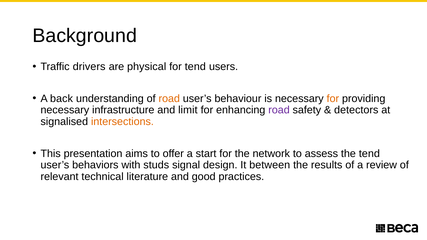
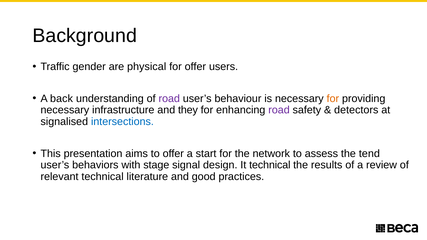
drivers: drivers -> gender
for tend: tend -> offer
road at (169, 99) colour: orange -> purple
limit: limit -> they
intersections colour: orange -> blue
studs: studs -> stage
It between: between -> technical
